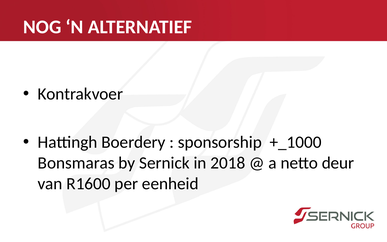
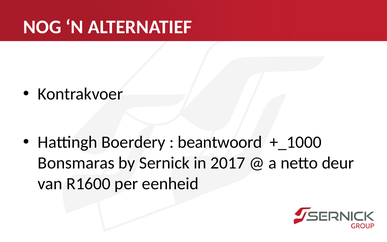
sponsorship: sponsorship -> beantwoord
2018: 2018 -> 2017
